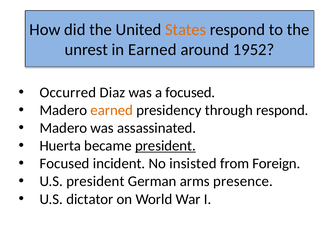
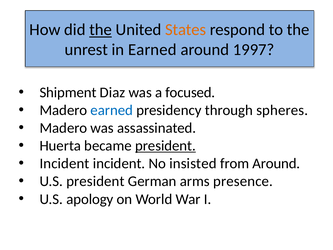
the at (101, 30) underline: none -> present
1952: 1952 -> 1997
Occurred: Occurred -> Shipment
earned at (112, 110) colour: orange -> blue
through respond: respond -> spheres
Focused at (64, 163): Focused -> Incident
from Foreign: Foreign -> Around
dictator: dictator -> apology
